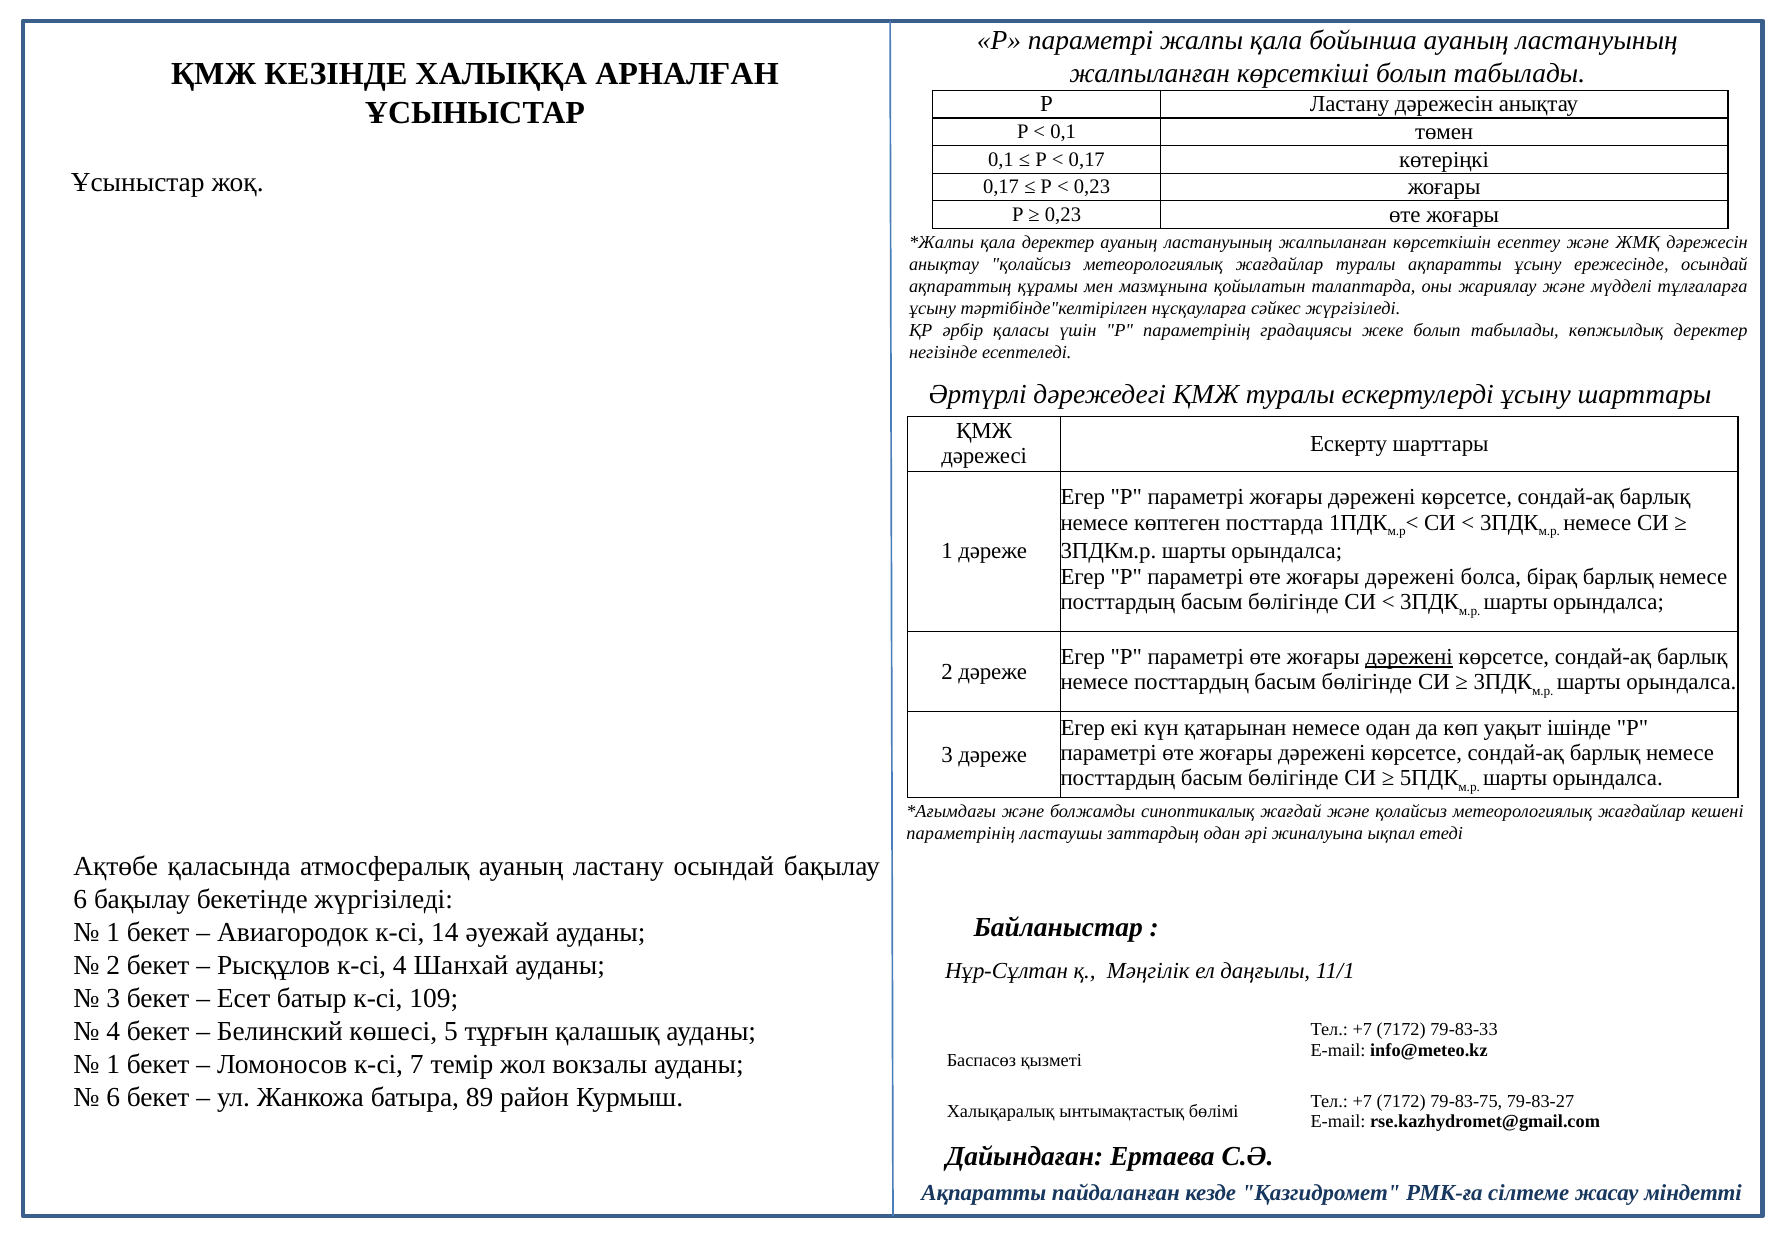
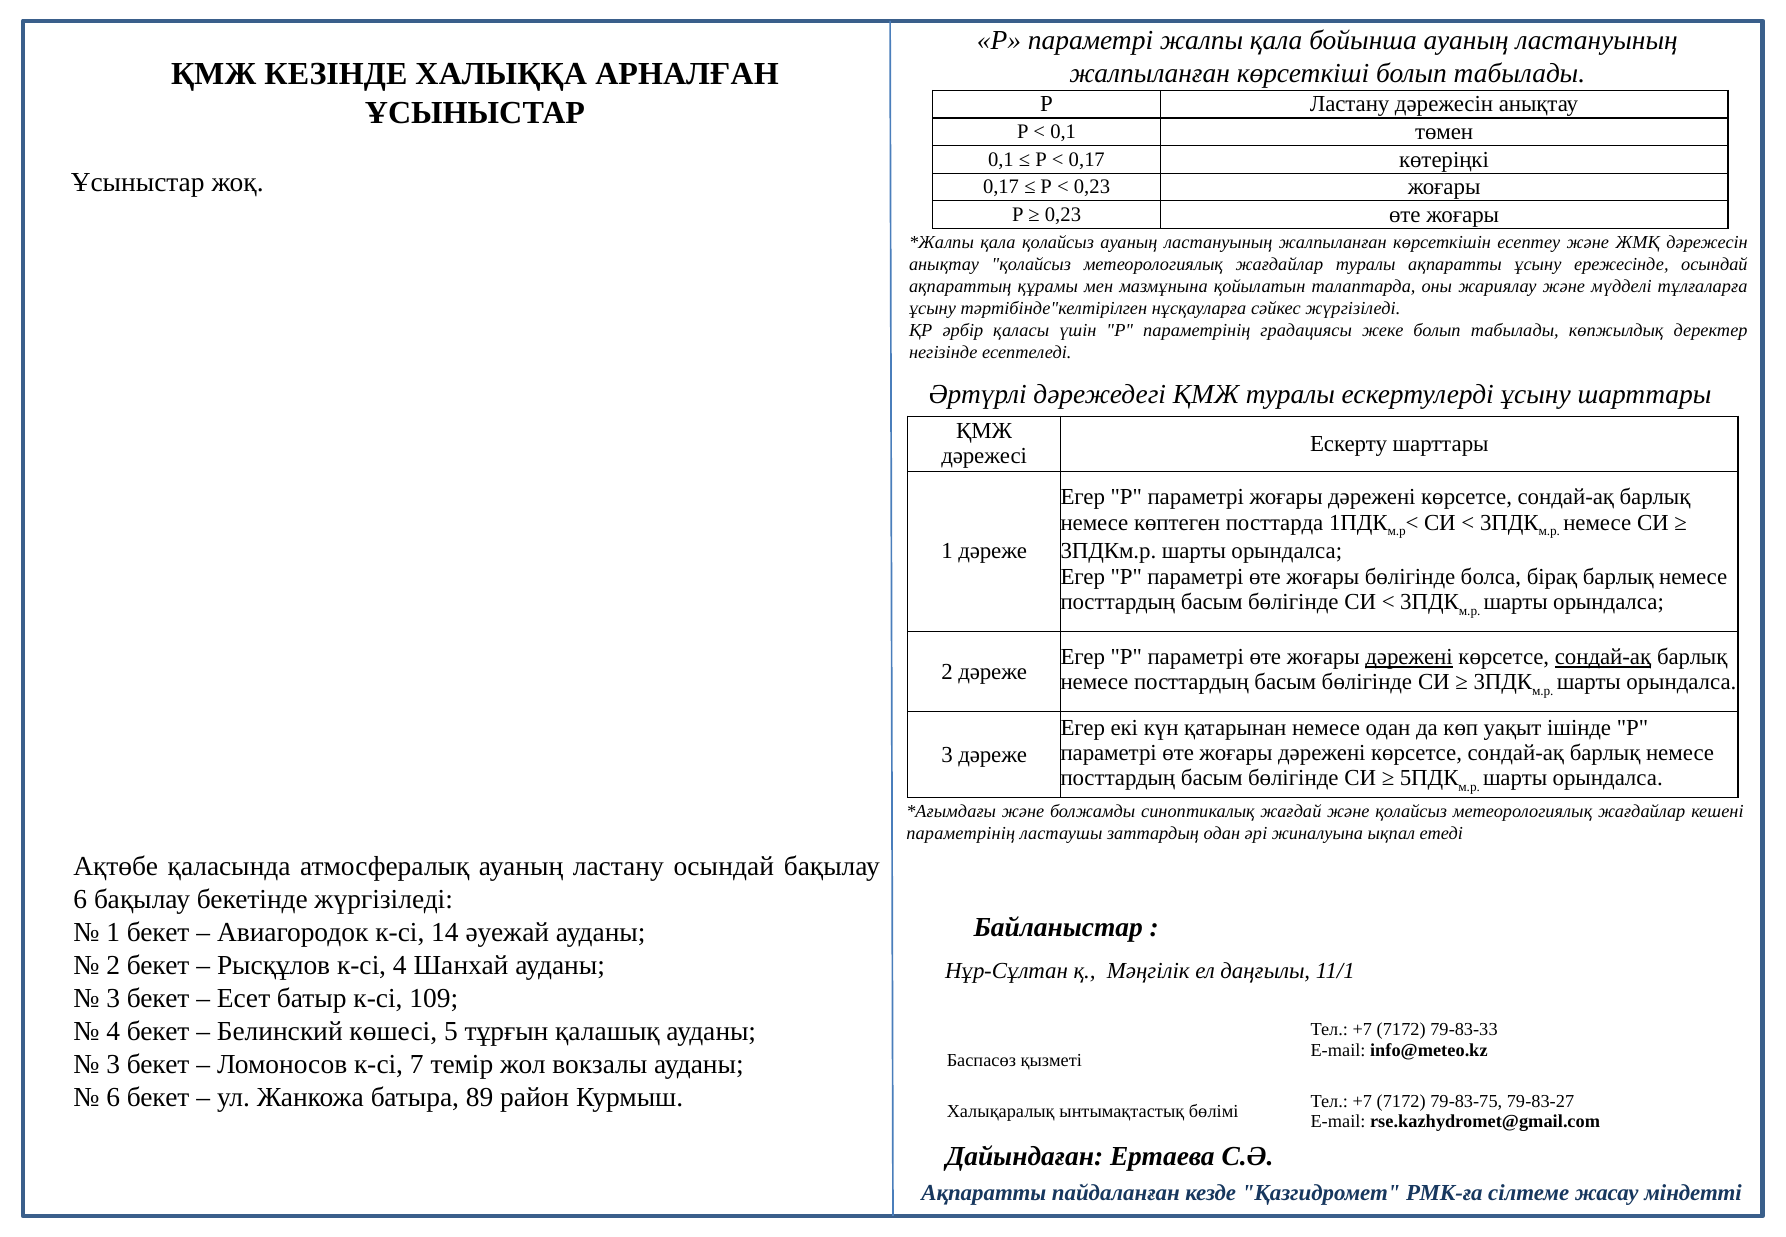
қала деректер: деректер -> қолайсыз
дәрежені at (1410, 576): дәрежені -> бөлігінде
сондай-ақ at (1603, 657) underline: none -> present
1 at (113, 1064): 1 -> 3
